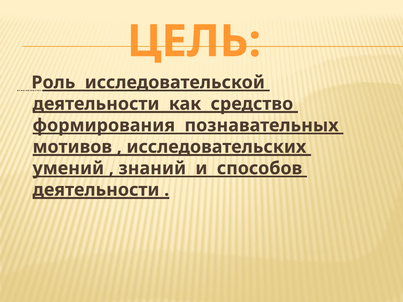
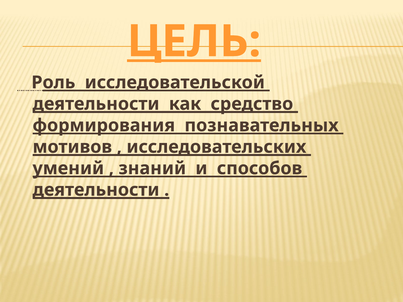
ЦЕЛЬ underline: none -> present
